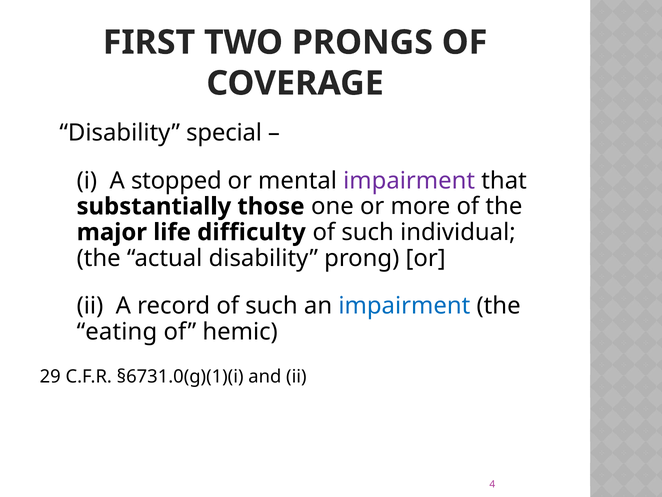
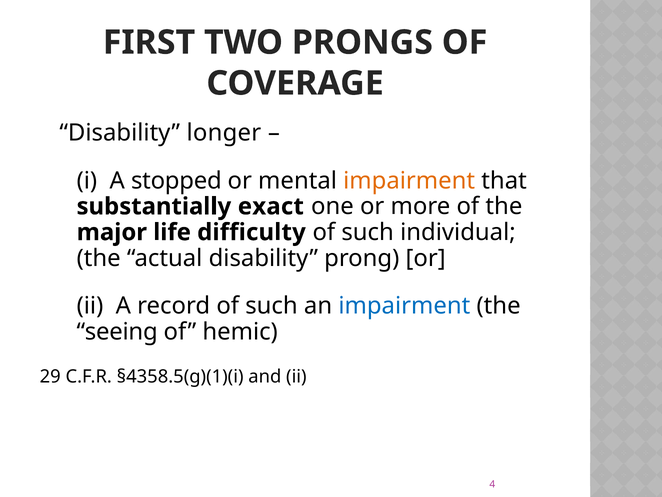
special: special -> longer
impairment at (409, 180) colour: purple -> orange
those: those -> exact
eating: eating -> seeing
§6731.0(g)(1)(i: §6731.0(g)(1)(i -> §4358.5(g)(1)(i
